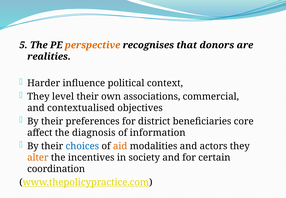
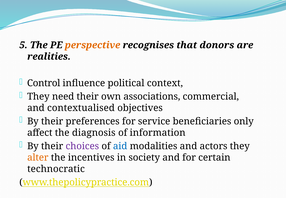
Harder: Harder -> Control
level: level -> need
district: district -> service
core: core -> only
choices colour: blue -> purple
aid colour: orange -> blue
coordination: coordination -> technocratic
